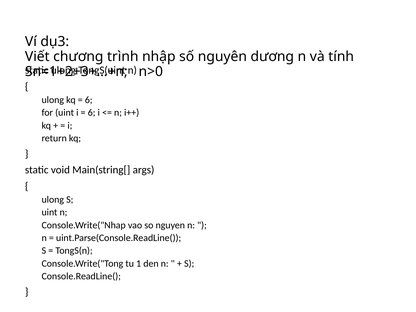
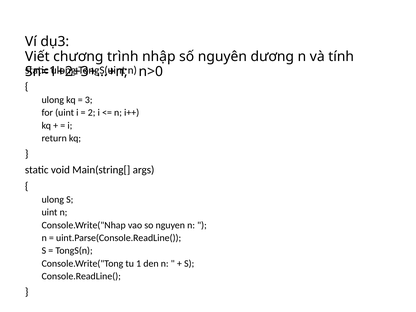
6 at (89, 100): 6 -> 3
6 at (92, 113): 6 -> 2
